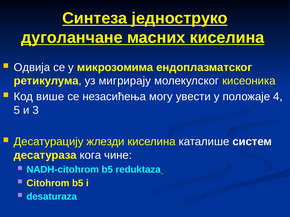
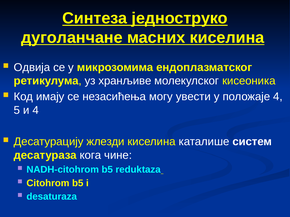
мигрирају: мигрирају -> хранљиве
више: више -> имају
и 3: 3 -> 4
